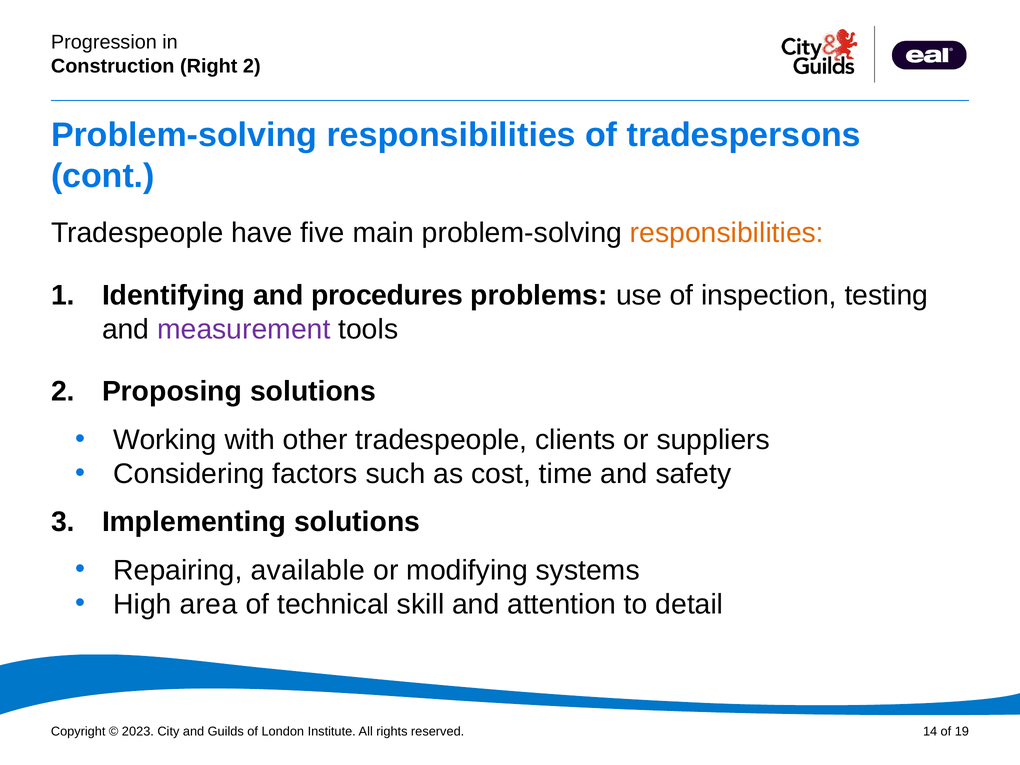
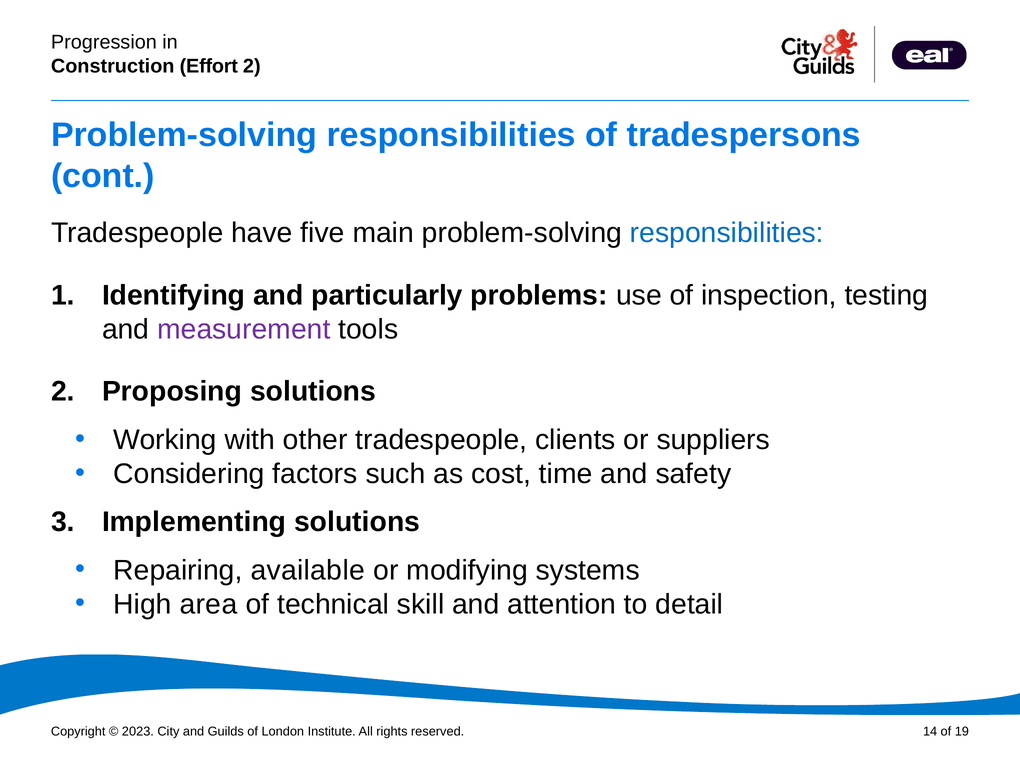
Right: Right -> Effort
responsibilities at (727, 233) colour: orange -> blue
procedures: procedures -> particularly
